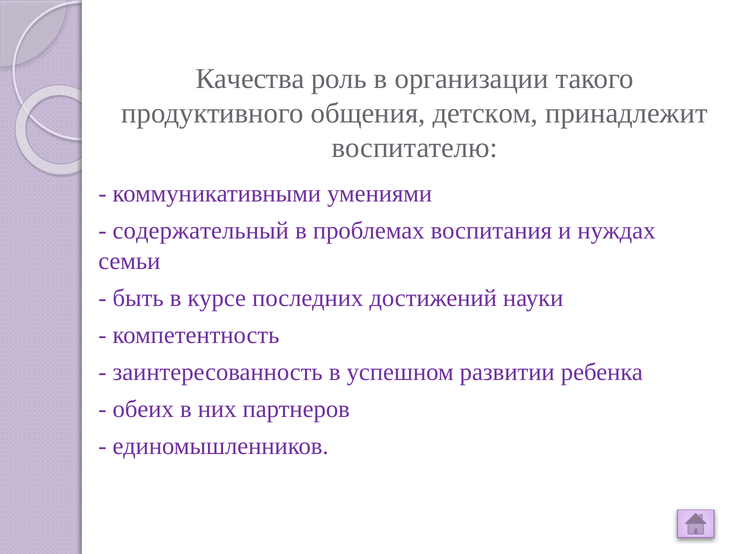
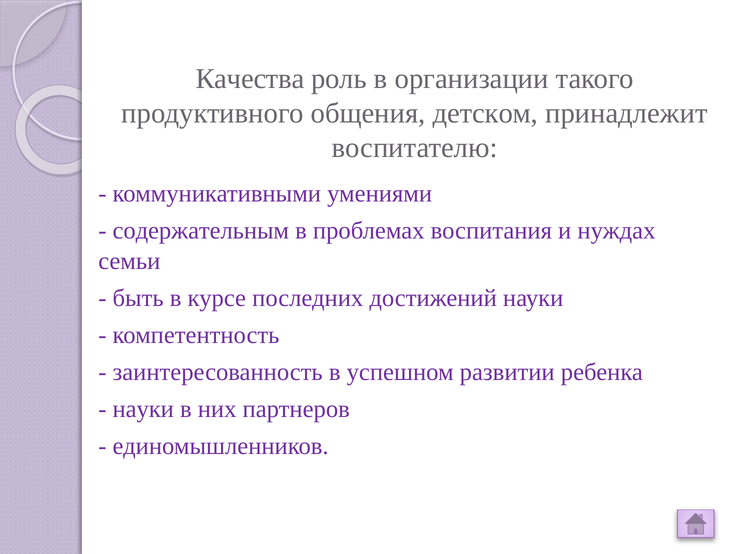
содержательный: содержательный -> содержательным
обеих at (143, 409): обеих -> науки
